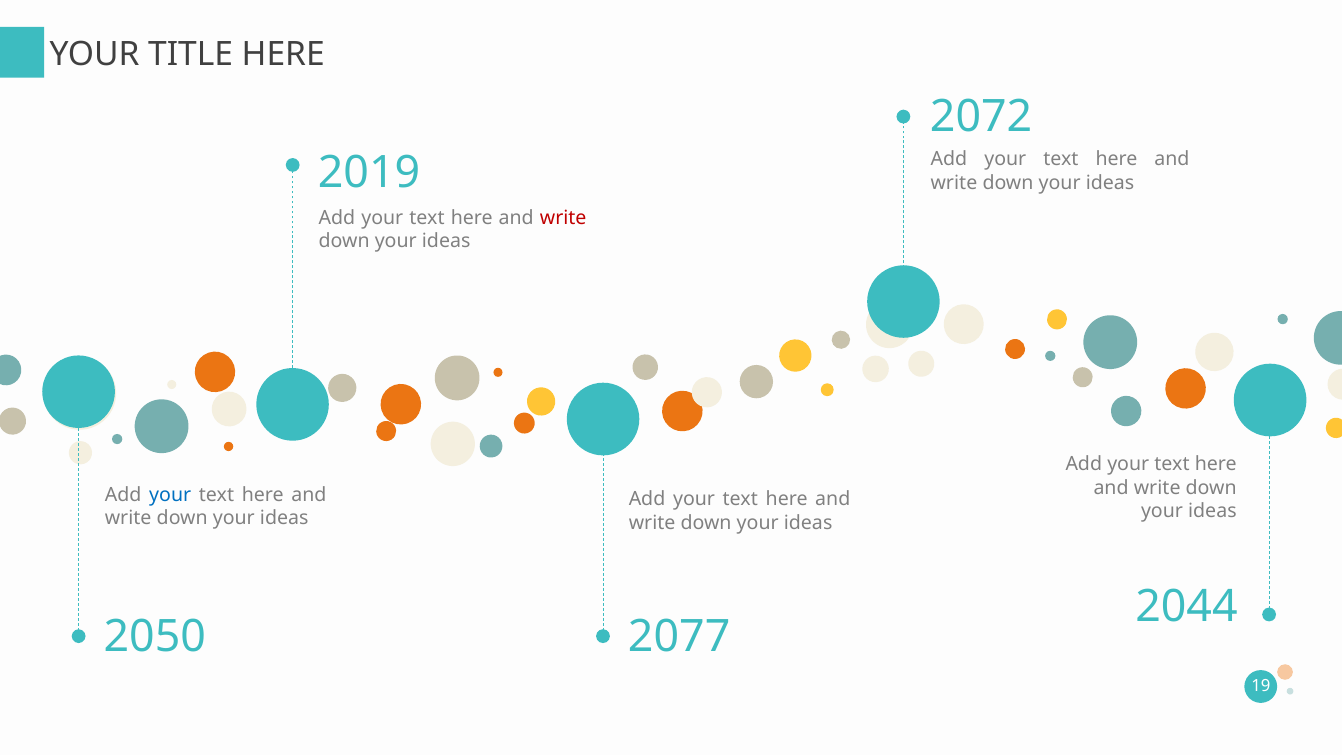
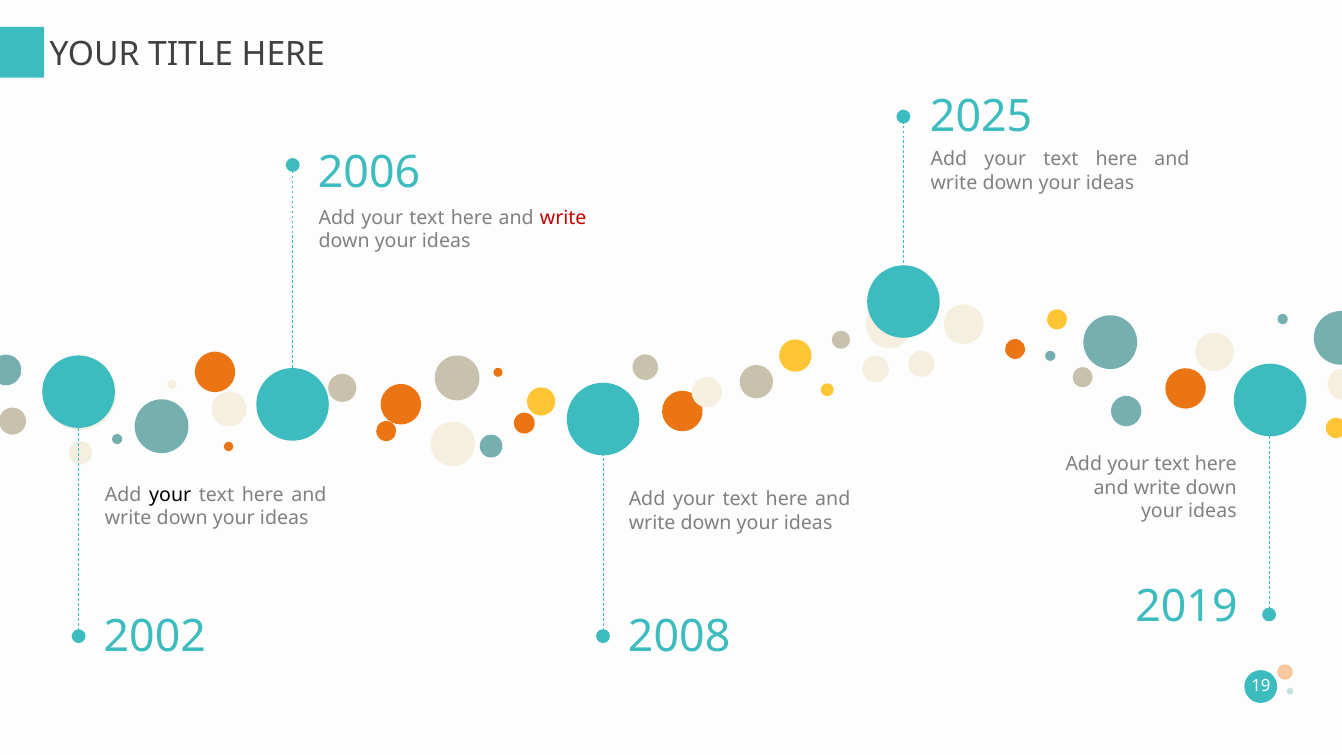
2072: 2072 -> 2025
2019: 2019 -> 2006
your at (170, 495) colour: blue -> black
2044: 2044 -> 2019
2050: 2050 -> 2002
2077: 2077 -> 2008
